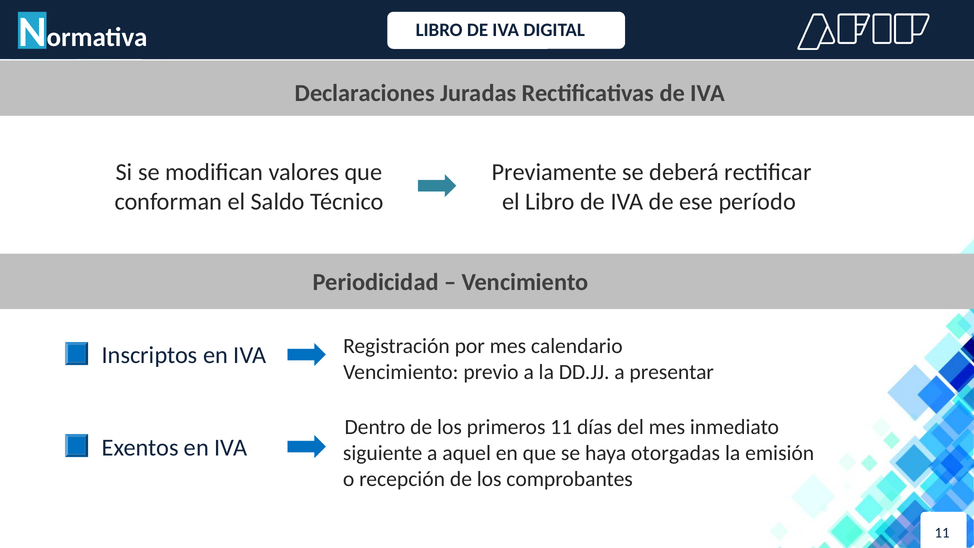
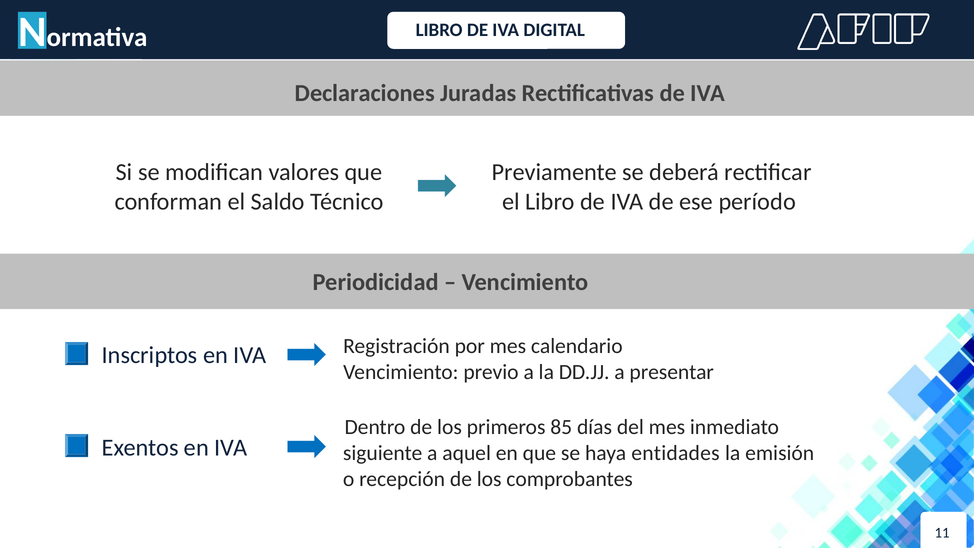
primeros 11: 11 -> 85
otorgadas: otorgadas -> entidades
